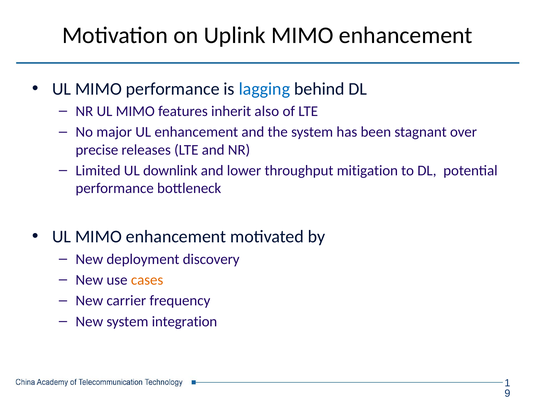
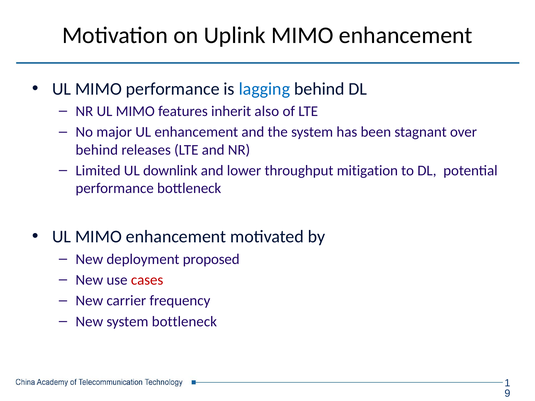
precise at (97, 150): precise -> behind
discovery: discovery -> proposed
cases colour: orange -> red
system integration: integration -> bottleneck
